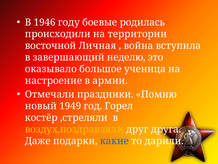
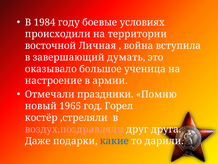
1946: 1946 -> 1984
родилась: родилась -> условиях
неделю: неделю -> думать
1949: 1949 -> 1965
воздух,поздравляли colour: yellow -> pink
